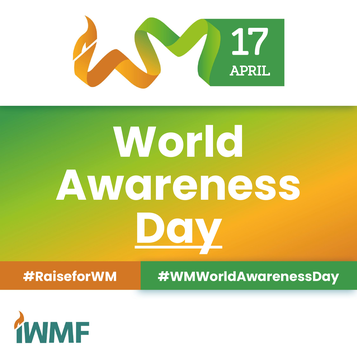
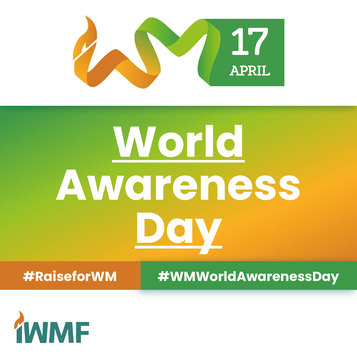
World underline: none -> present
